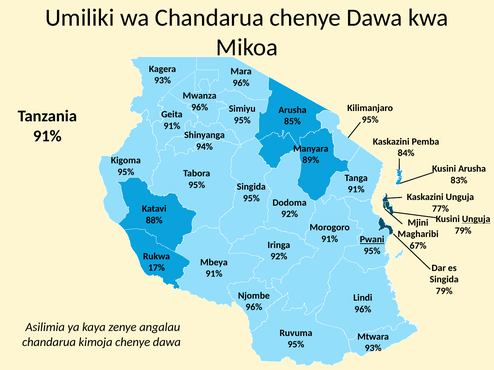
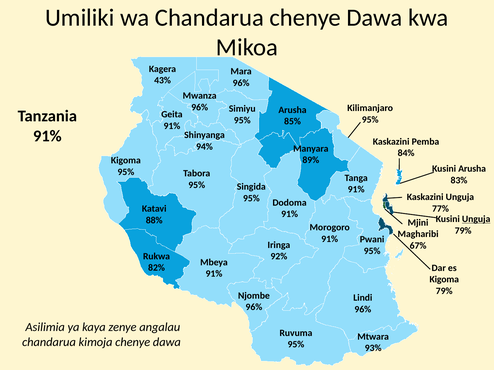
93% at (163, 81): 93% -> 43%
92% at (290, 214): 92% -> 91%
Pwani underline: present -> none
17%: 17% -> 82%
Singida at (444, 280): Singida -> Kigoma
